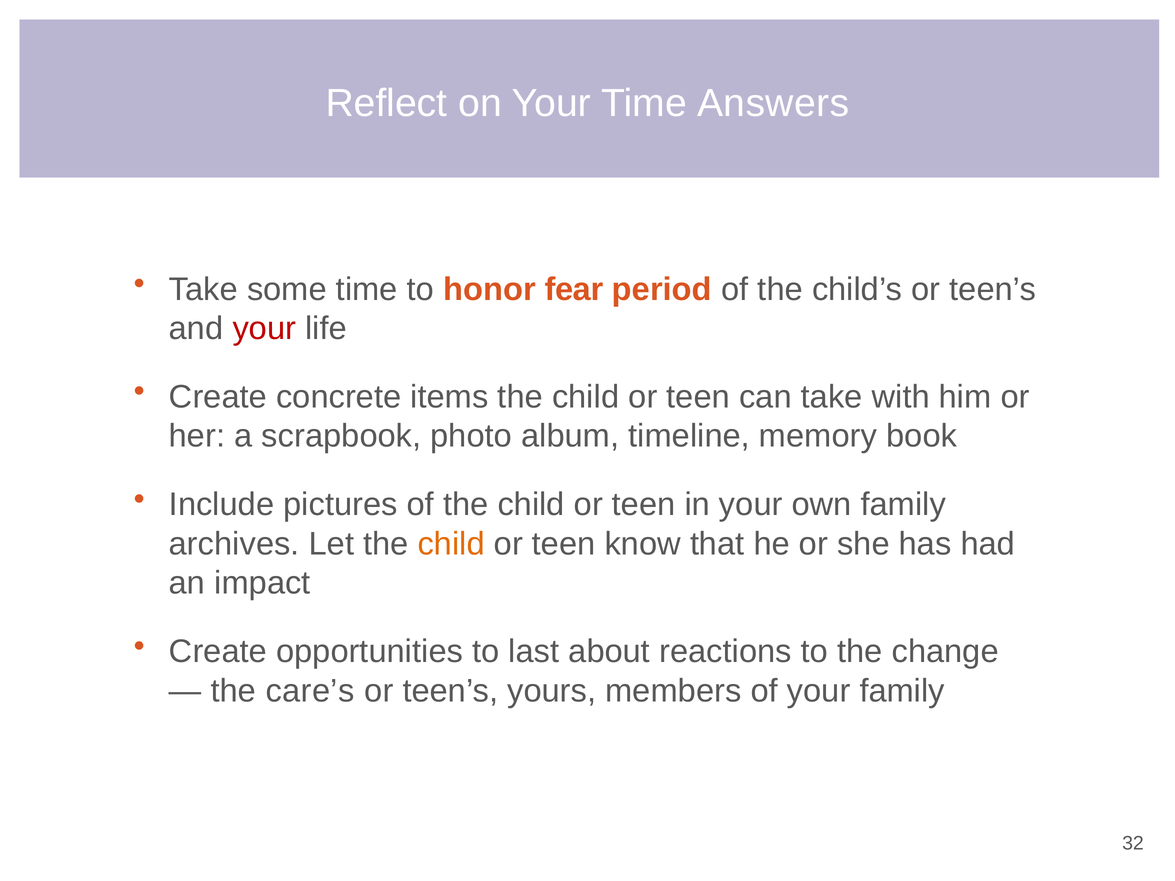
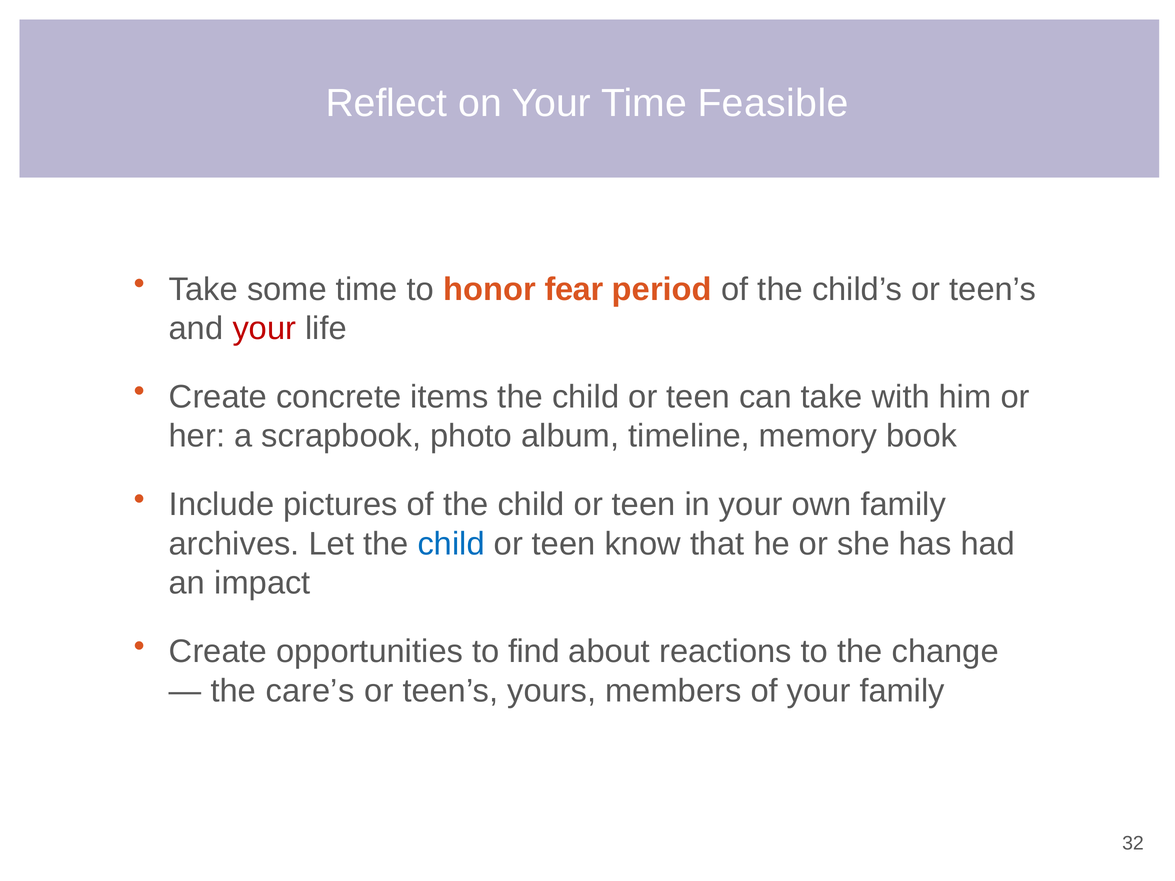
Answers: Answers -> Feasible
child at (451, 544) colour: orange -> blue
last: last -> find
